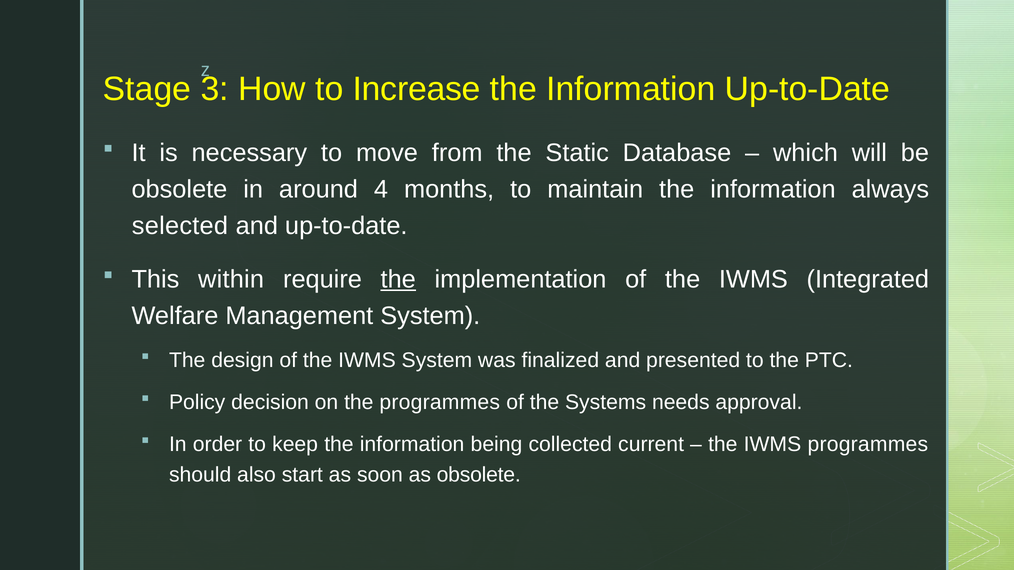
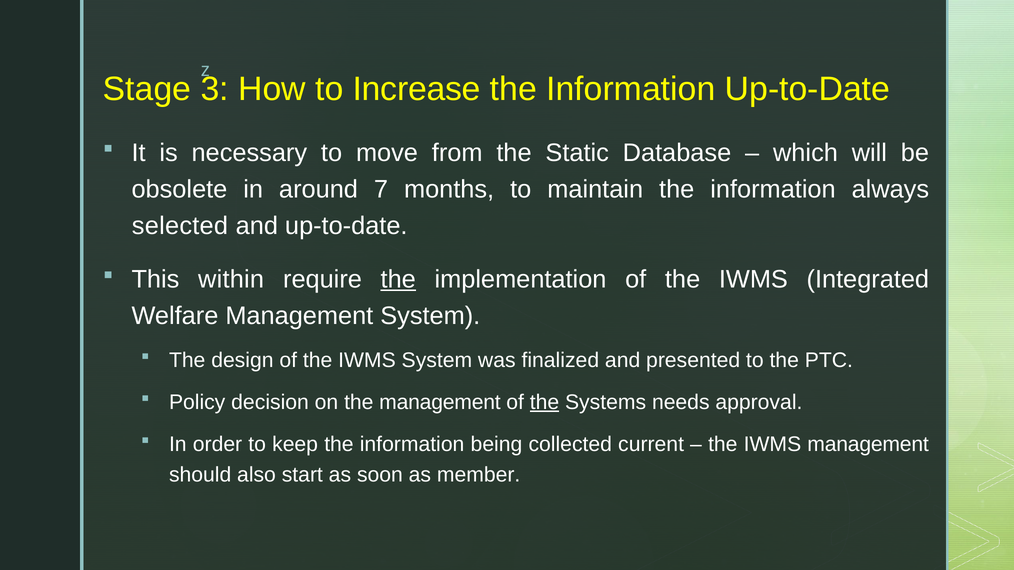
4: 4 -> 7
the programmes: programmes -> management
the at (545, 402) underline: none -> present
IWMS programmes: programmes -> management
as obsolete: obsolete -> member
